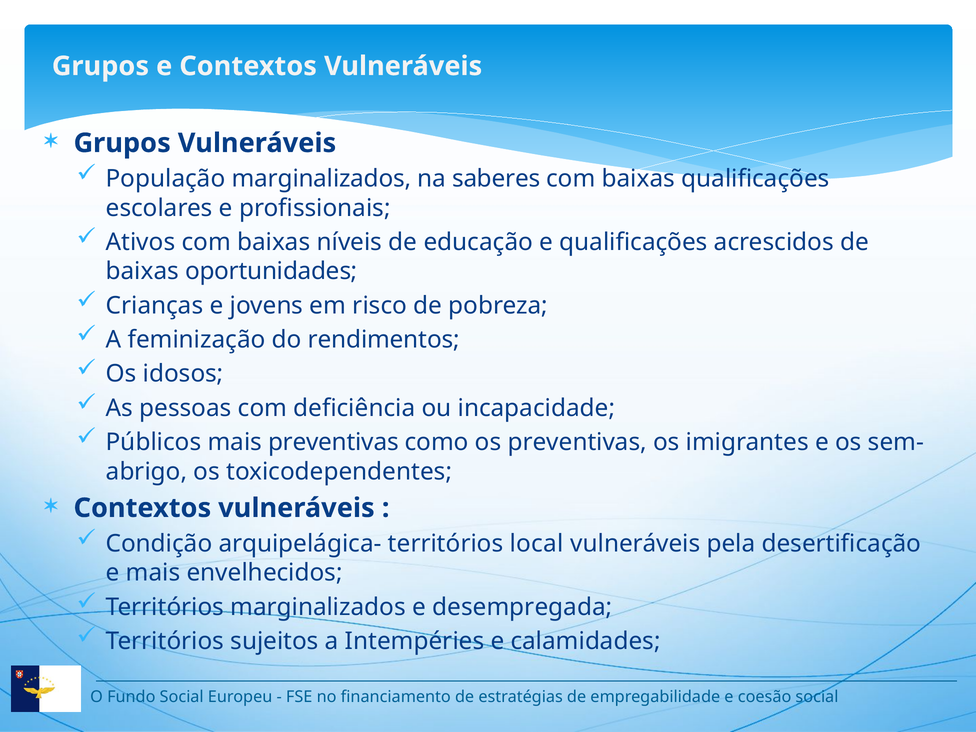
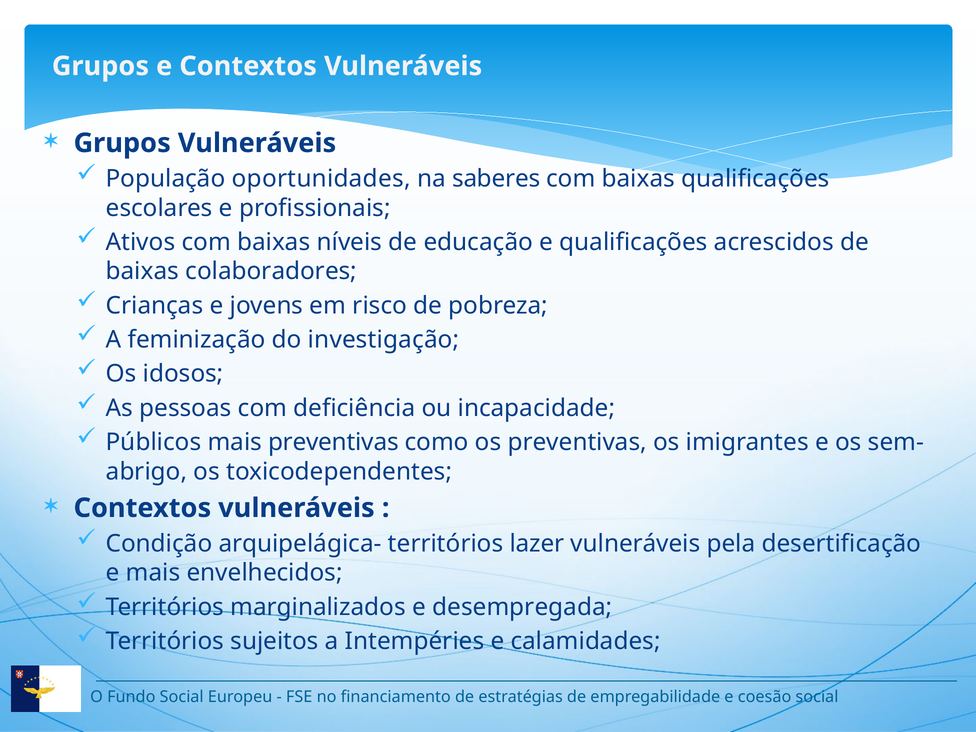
População marginalizados: marginalizados -> oportunidades
oportunidades: oportunidades -> colaboradores
rendimentos: rendimentos -> investigação
local: local -> lazer
